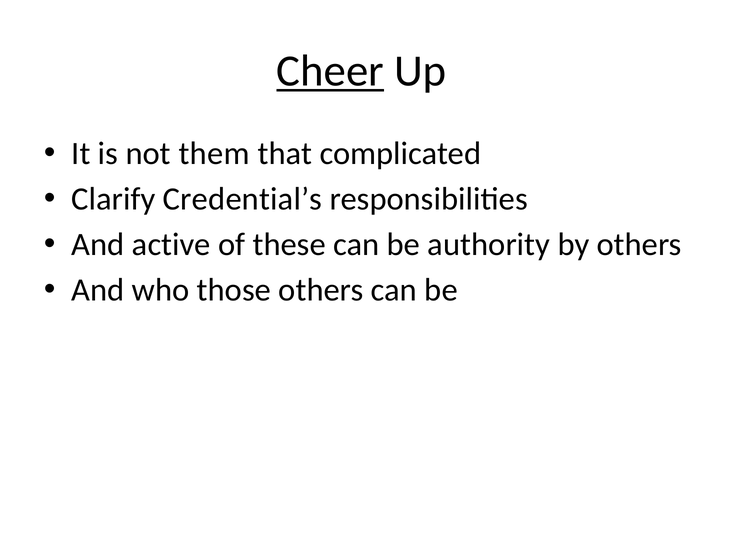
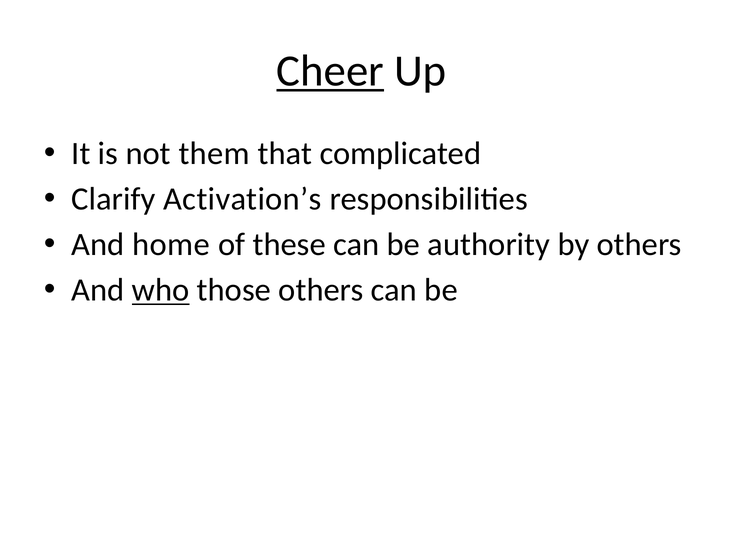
Credential’s: Credential’s -> Activation’s
active: active -> home
who underline: none -> present
